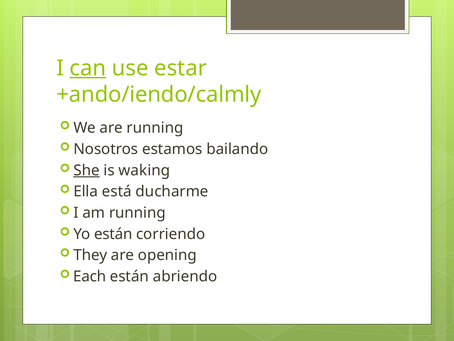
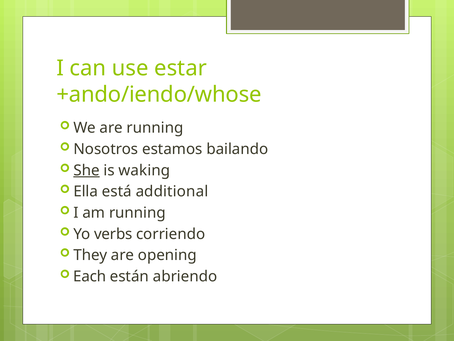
can underline: present -> none
+ando/iendo/calmly: +ando/iendo/calmly -> +ando/iendo/whose
ducharme: ducharme -> additional
Yo están: están -> verbs
